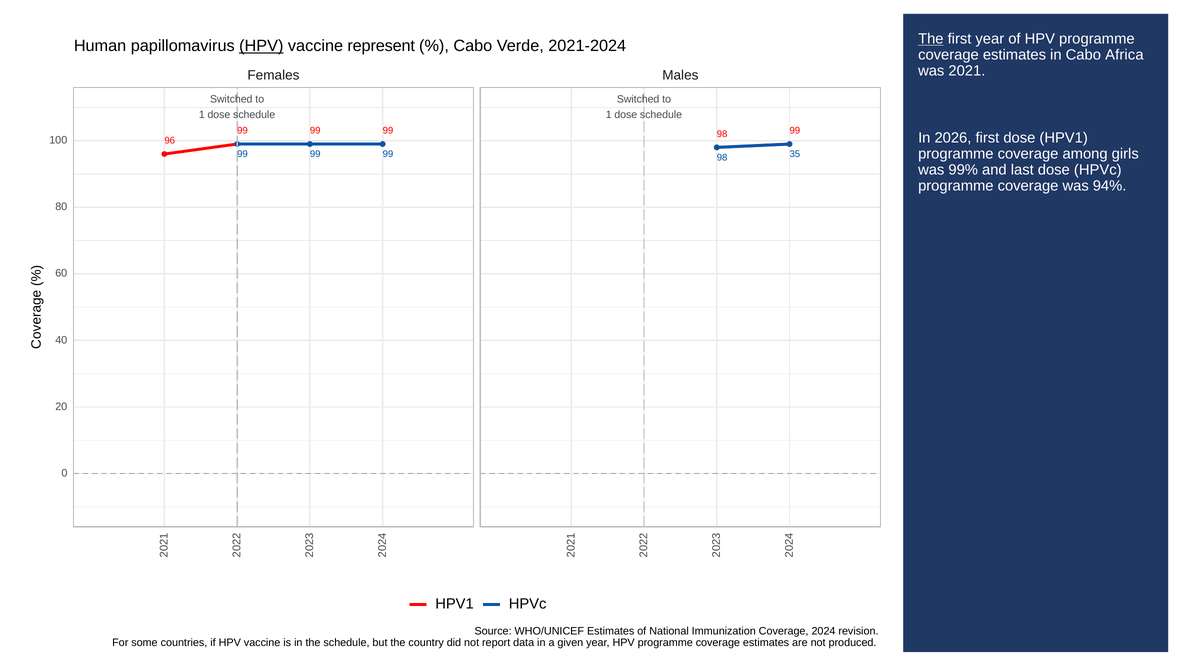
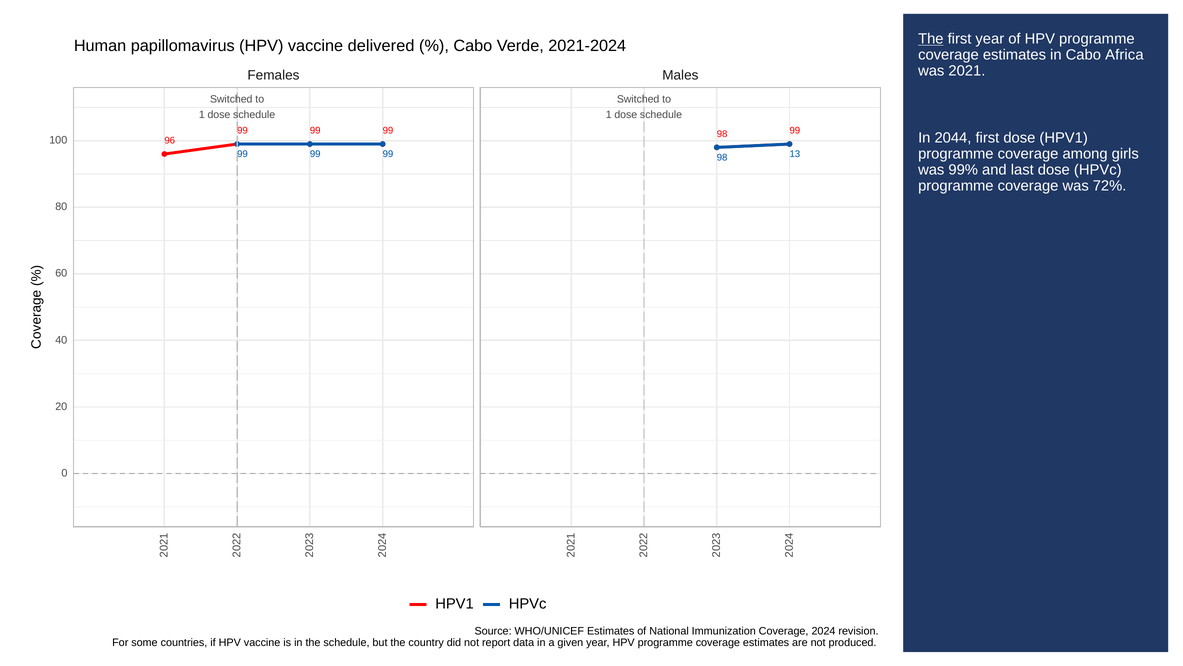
HPV at (261, 46) underline: present -> none
represent: represent -> delivered
2026: 2026 -> 2044
35: 35 -> 13
94%: 94% -> 72%
